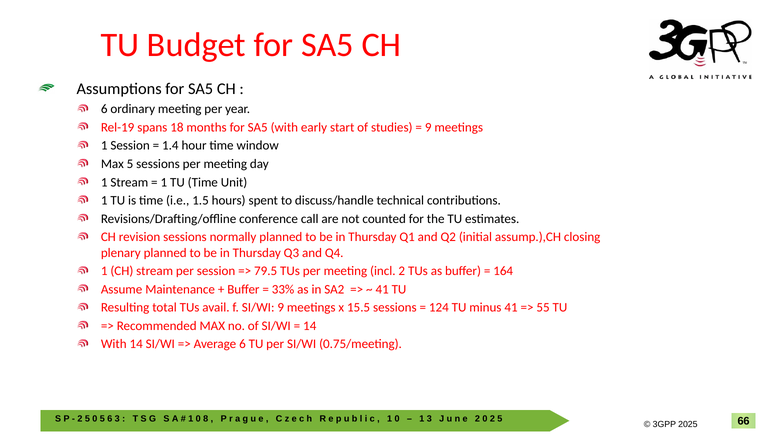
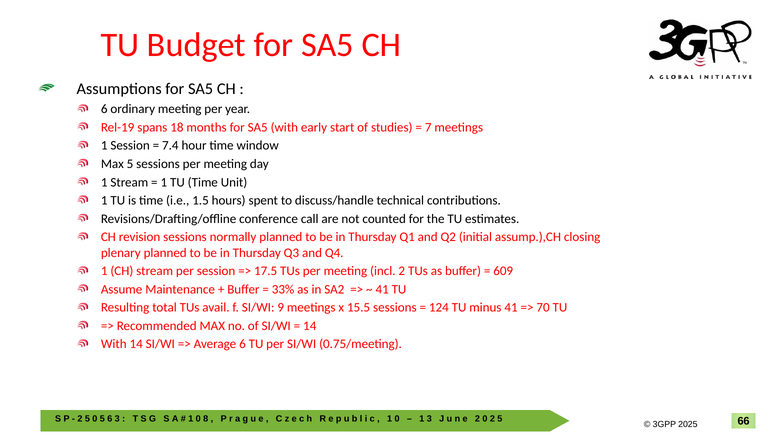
9 at (428, 127): 9 -> 7
1.4: 1.4 -> 7.4
79.5: 79.5 -> 17.5
164: 164 -> 609
55: 55 -> 70
